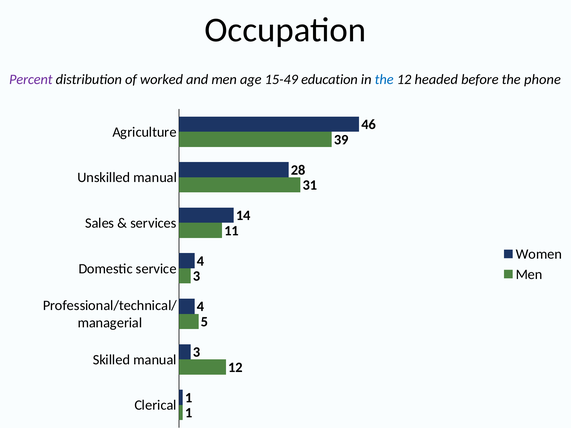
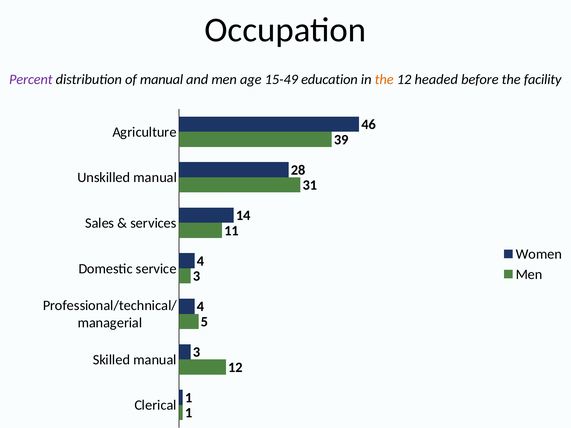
of worked: worked -> manual
the at (384, 80) colour: blue -> orange
phone: phone -> facility
